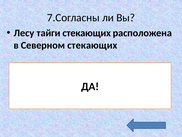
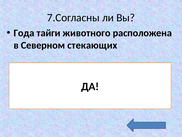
Лесу: Лесу -> Года
тайги стекающих: стекающих -> животного
